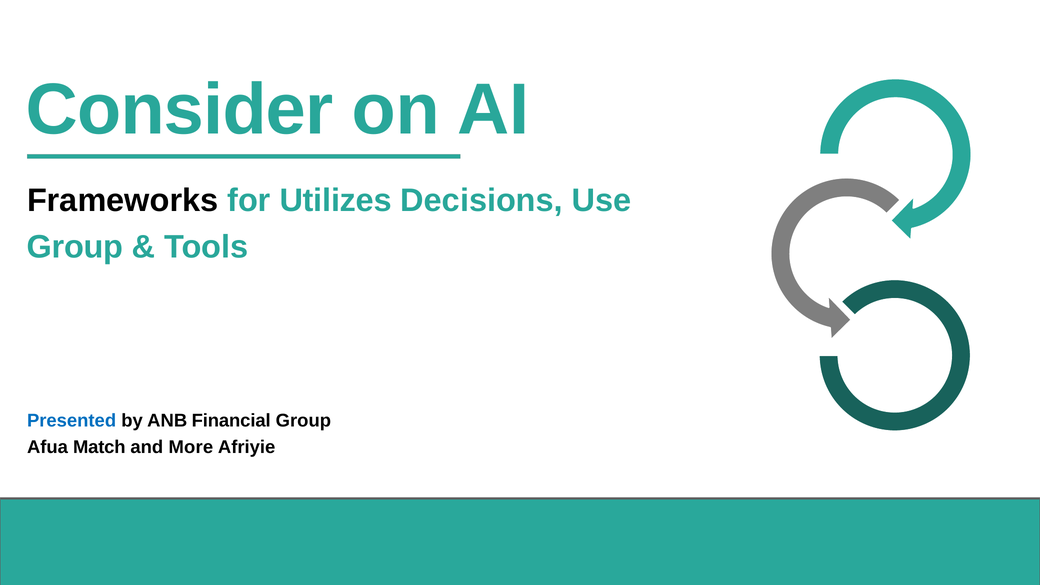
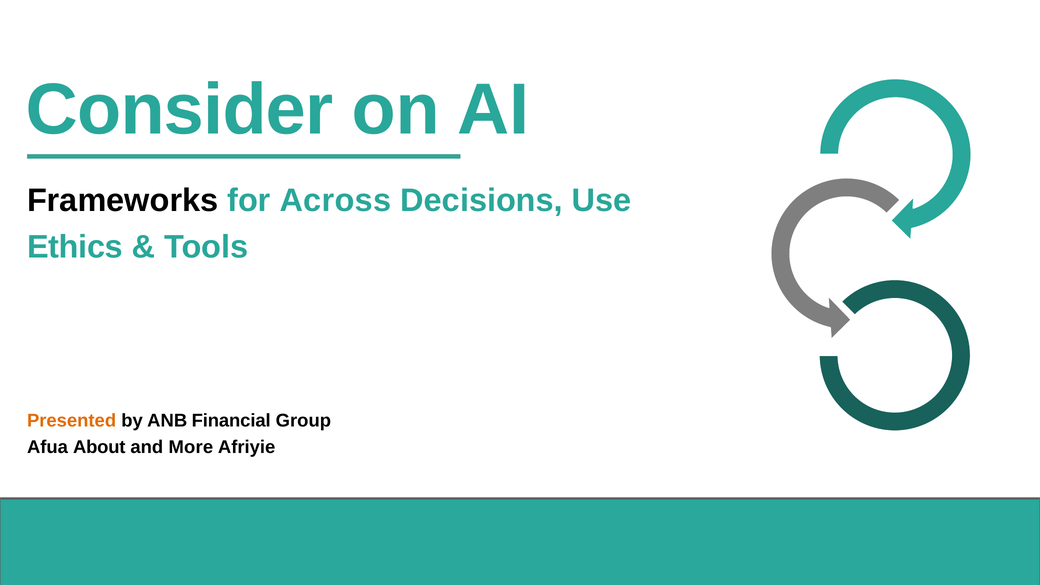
Utilizes: Utilizes -> Across
Group at (75, 247): Group -> Ethics
Presented at (72, 421) colour: blue -> orange
Match: Match -> About
